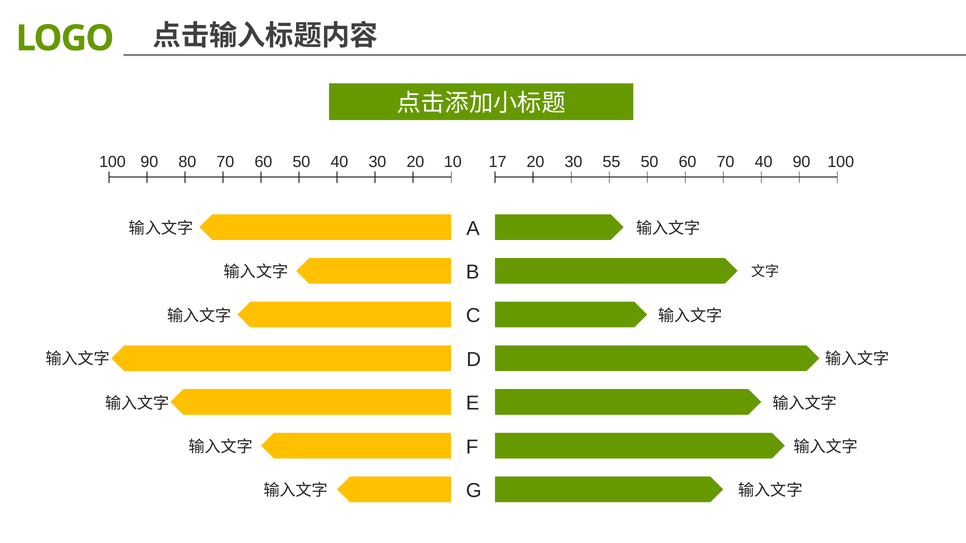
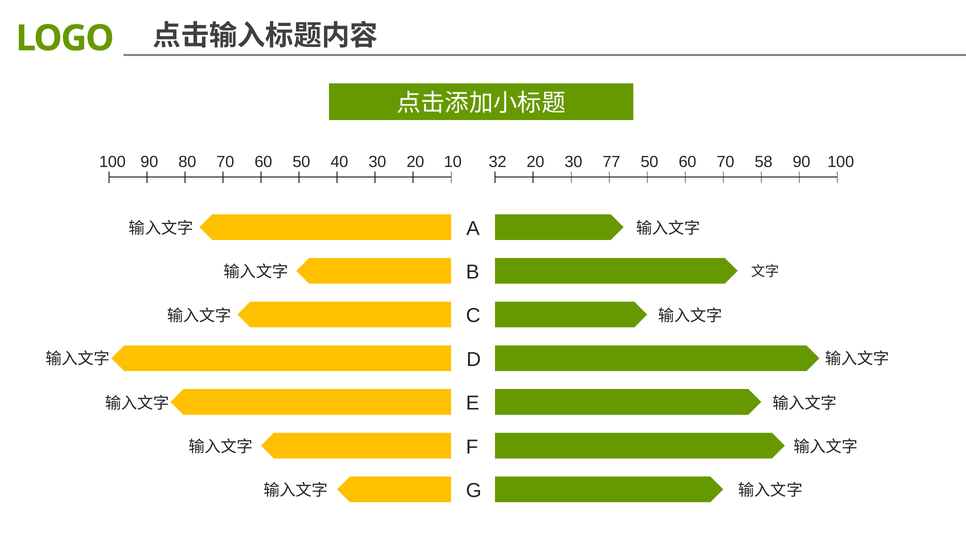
17: 17 -> 32
55: 55 -> 77
70 40: 40 -> 58
